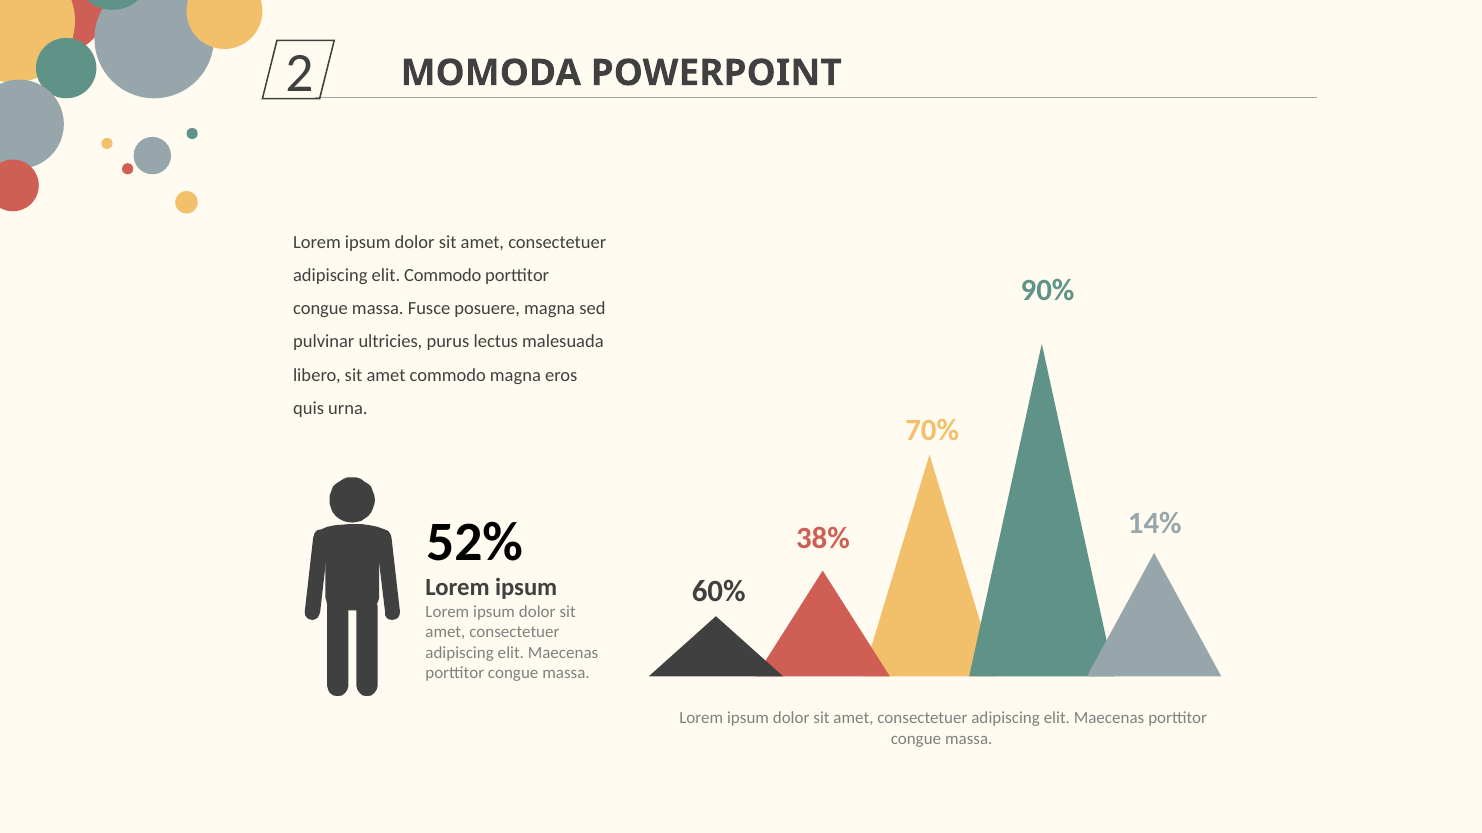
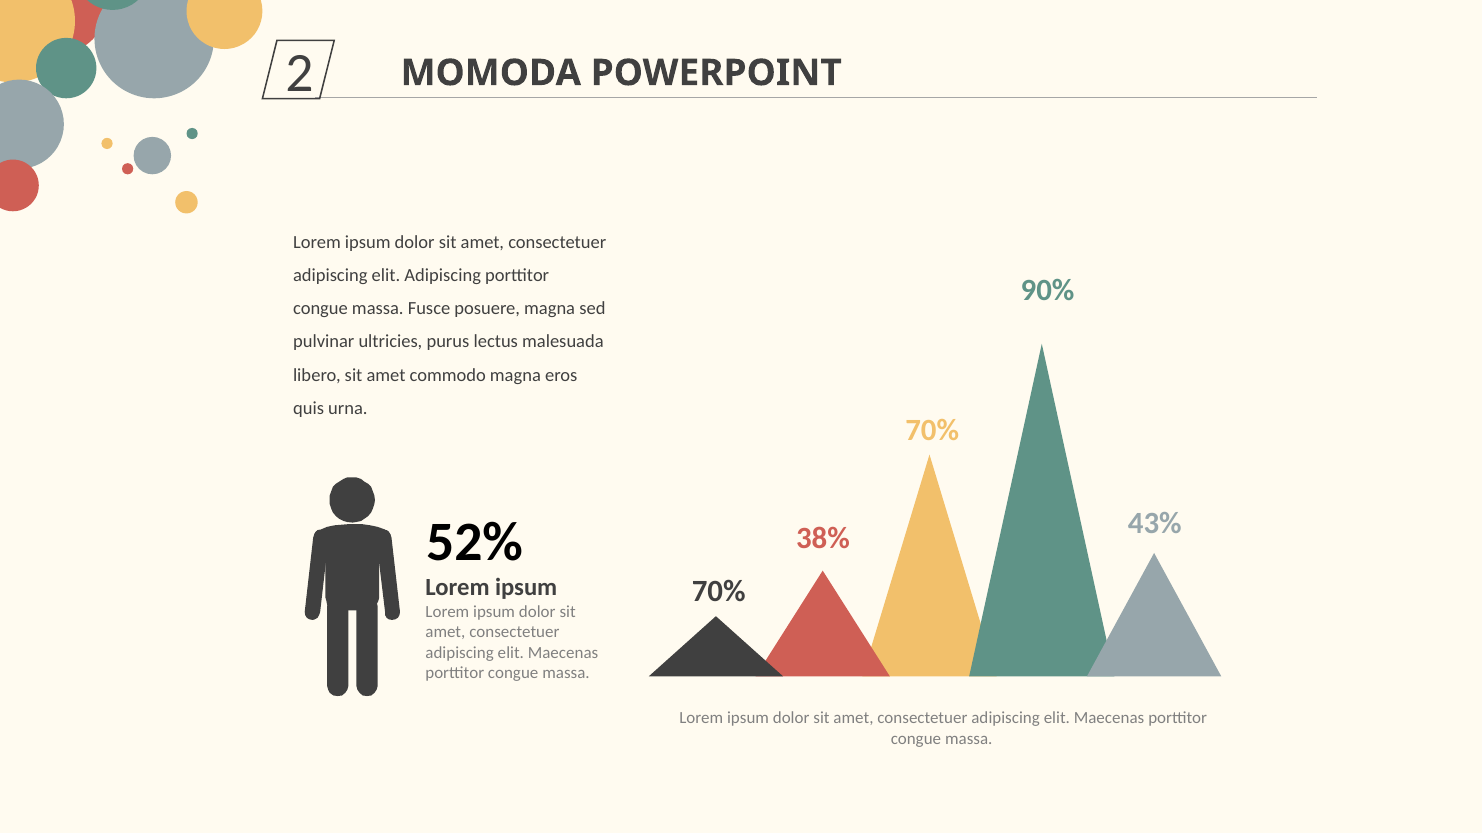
elit Commodo: Commodo -> Adipiscing
14%: 14% -> 43%
60% at (719, 592): 60% -> 70%
